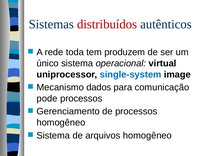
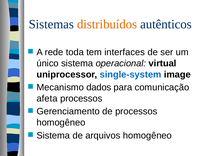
distribuídos colour: red -> orange
produzem: produzem -> interfaces
pode: pode -> afeta
